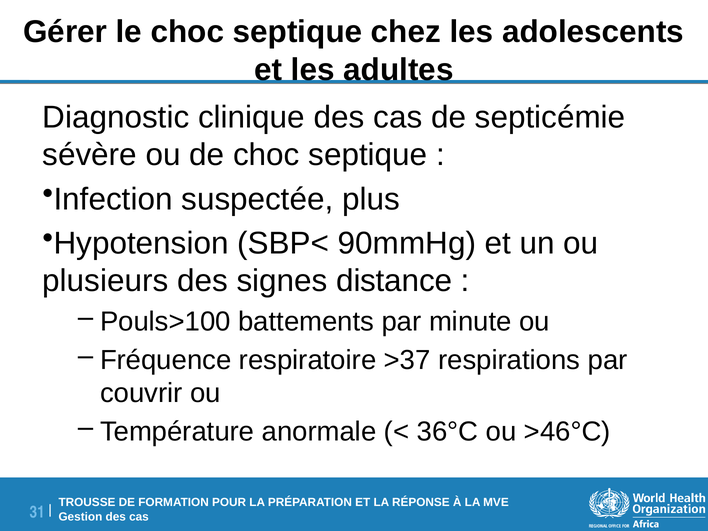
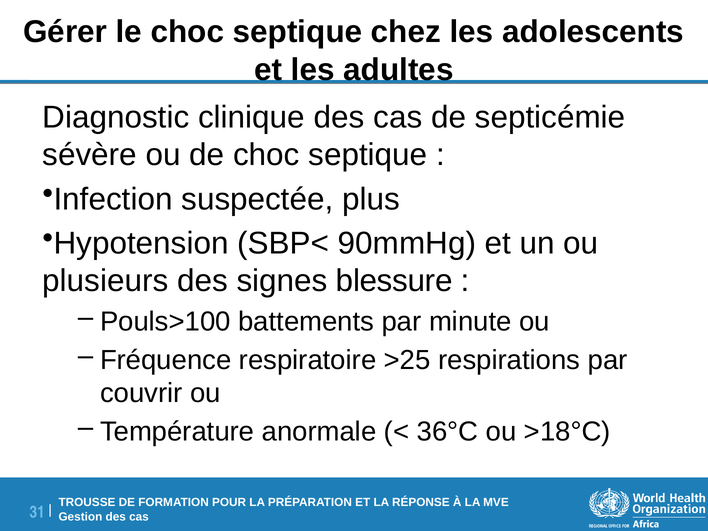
distance: distance -> blessure
>37: >37 -> >25
>46°C: >46°C -> >18°C
